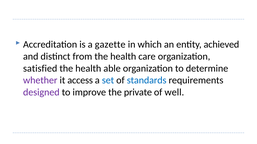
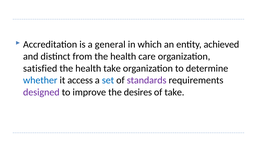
gazette: gazette -> general
health able: able -> take
whether colour: purple -> blue
standards colour: blue -> purple
private: private -> desires
of well: well -> take
